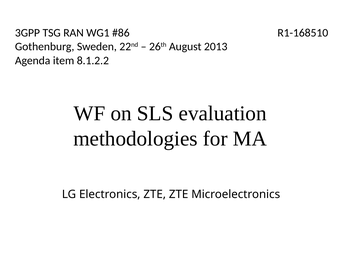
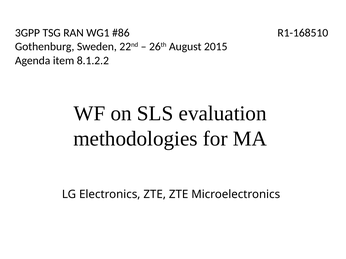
2013: 2013 -> 2015
